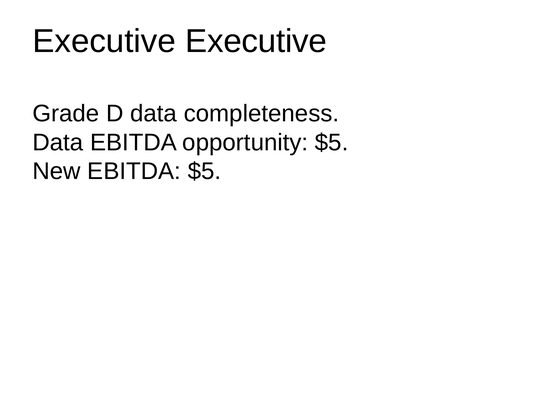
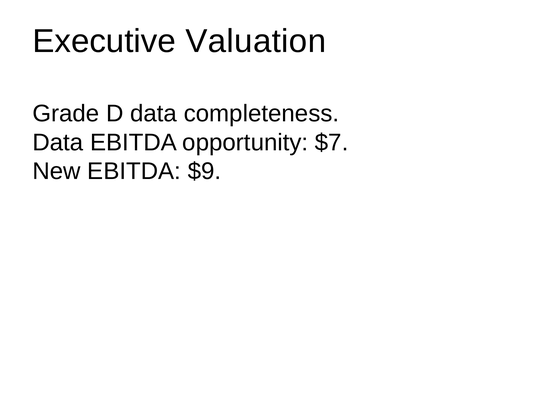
Executive Executive: Executive -> Valuation
opportunity $5: $5 -> $7
EBITDA $5: $5 -> $9
